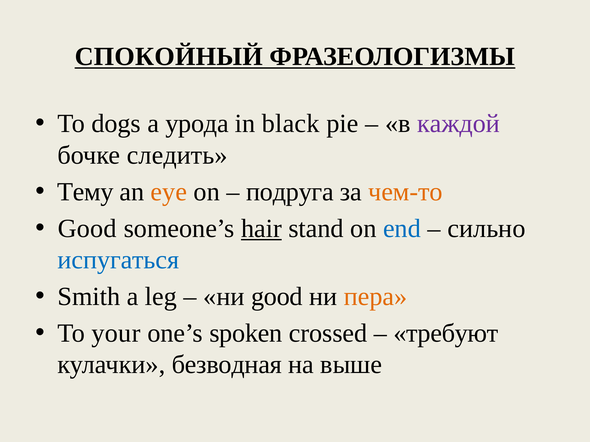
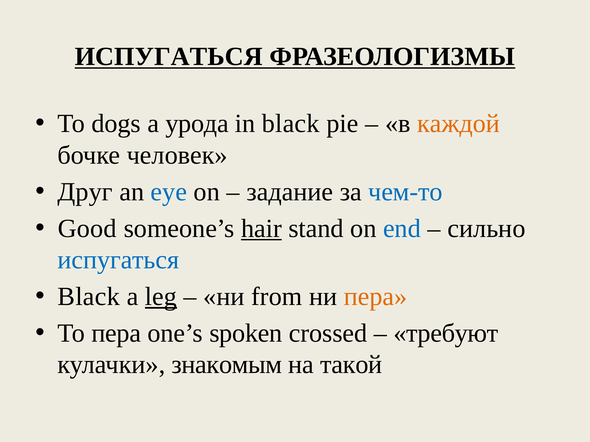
СПОКОЙНЫЙ at (169, 56): СПОКОЙНЫЙ -> ИСПУГАТЬСЯ
каждой colour: purple -> orange
следить: следить -> человек
Тему: Тему -> Друг
eye colour: orange -> blue
подруга: подруга -> задание
чем-то colour: orange -> blue
Smith at (89, 297): Smith -> Black
leg underline: none -> present
ни good: good -> from
To your: your -> пера
безводная: безводная -> знакомым
выше: выше -> такой
